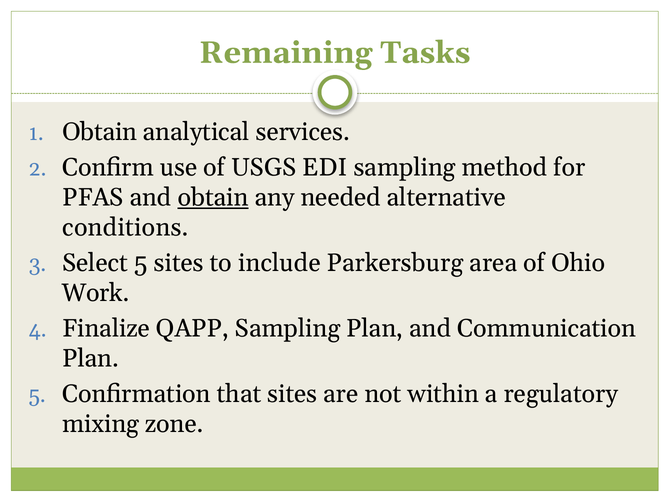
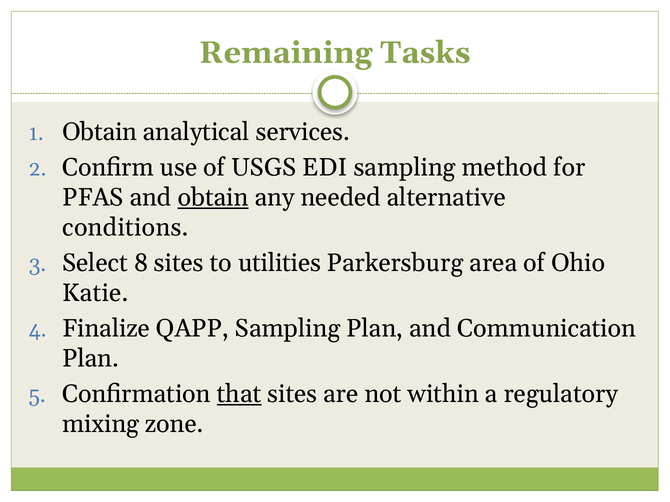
Select 5: 5 -> 8
include: include -> utilities
Work: Work -> Katie
that underline: none -> present
